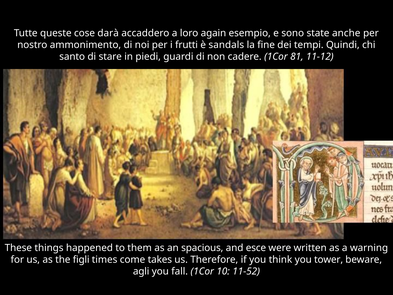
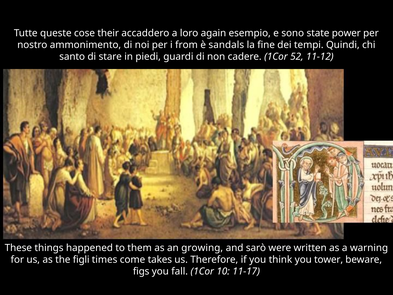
darà: darà -> their
anche: anche -> power
frutti: frutti -> from
81: 81 -> 52
spacious: spacious -> growing
esce: esce -> sarò
agli: agli -> figs
11-52: 11-52 -> 11-17
